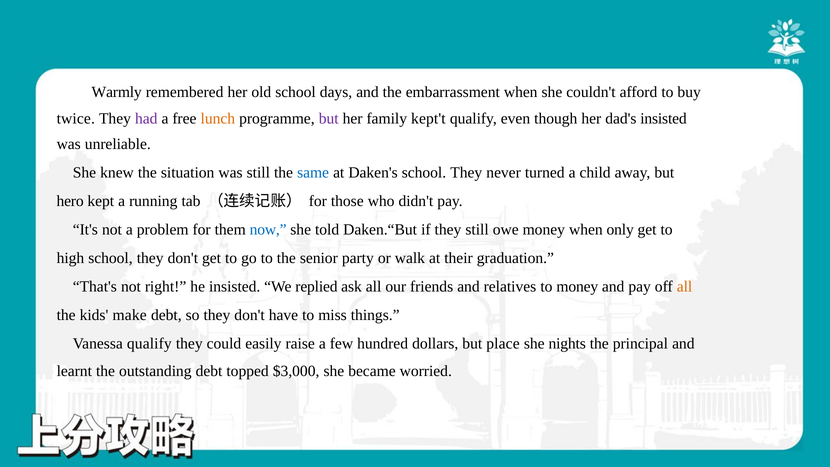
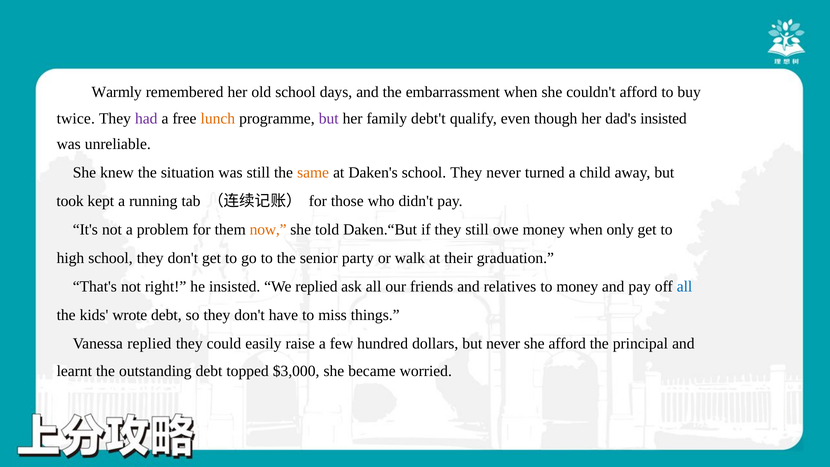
kept't: kept't -> debt't
same colour: blue -> orange
hero: hero -> took
now colour: blue -> orange
all at (685, 287) colour: orange -> blue
make: make -> wrote
Vanessa qualify: qualify -> replied
but place: place -> never
she nights: nights -> afford
